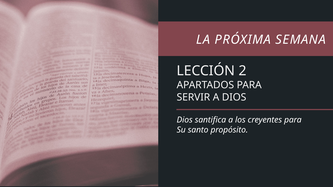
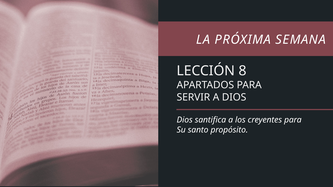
2: 2 -> 8
